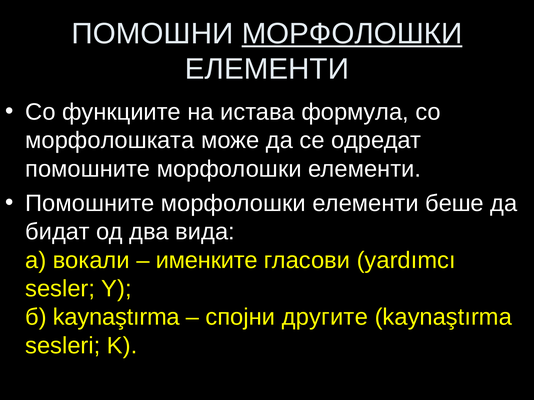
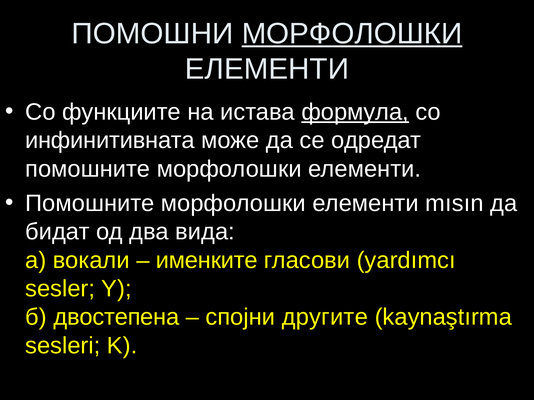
формула underline: none -> present
морфолошката: морфолошката -> инфинитивната
беше: беше -> mısın
б kaynaştırma: kaynaştırma -> двостепена
